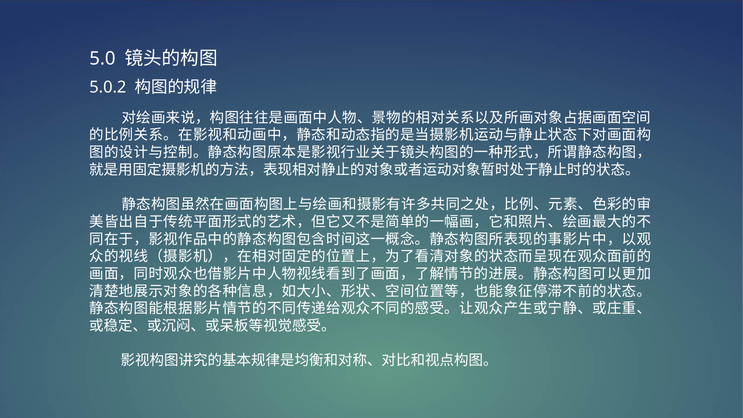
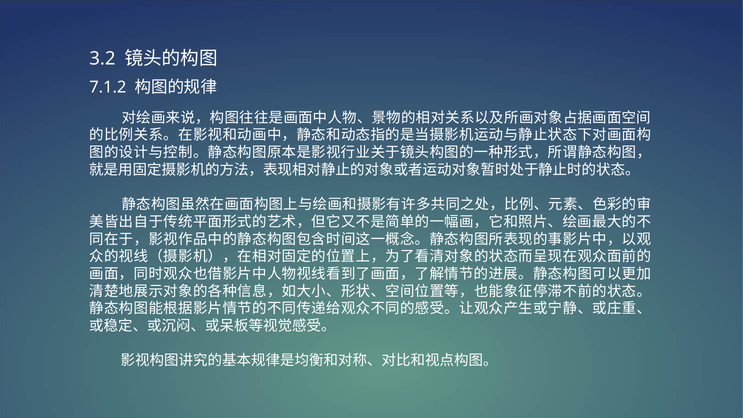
5.0: 5.0 -> 3.2
5.0.2: 5.0.2 -> 7.1.2
